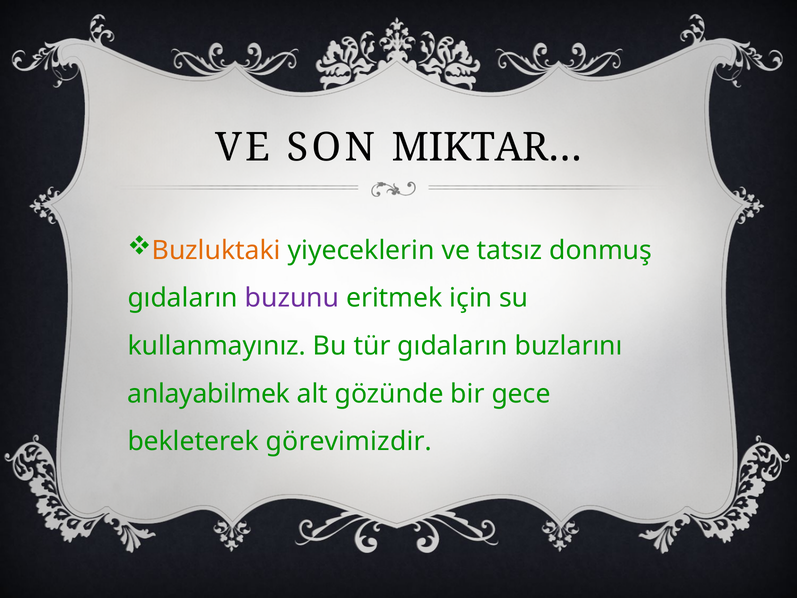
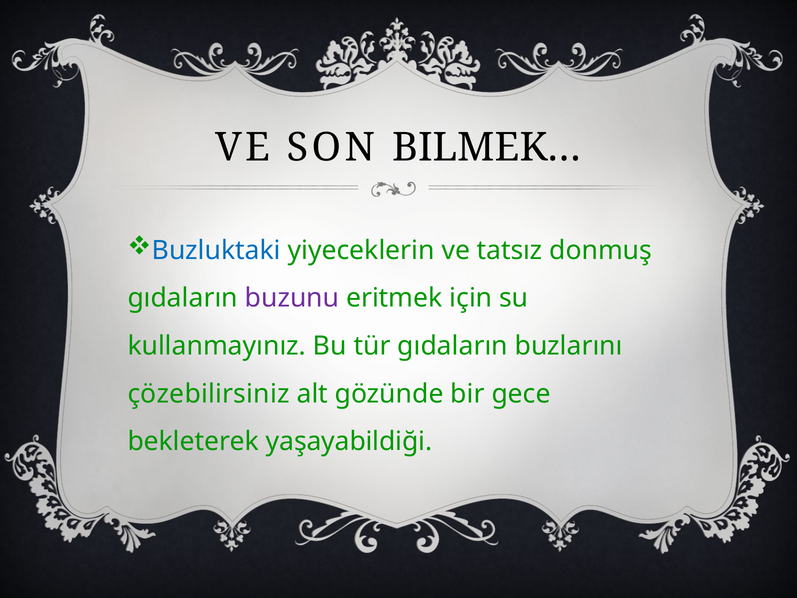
MIKTAR…: MIKTAR… -> BILMEK…
Buzluktaki colour: orange -> blue
anlayabilmek: anlayabilmek -> çözebilirsiniz
görevimizdir: görevimizdir -> yaşayabildiği
